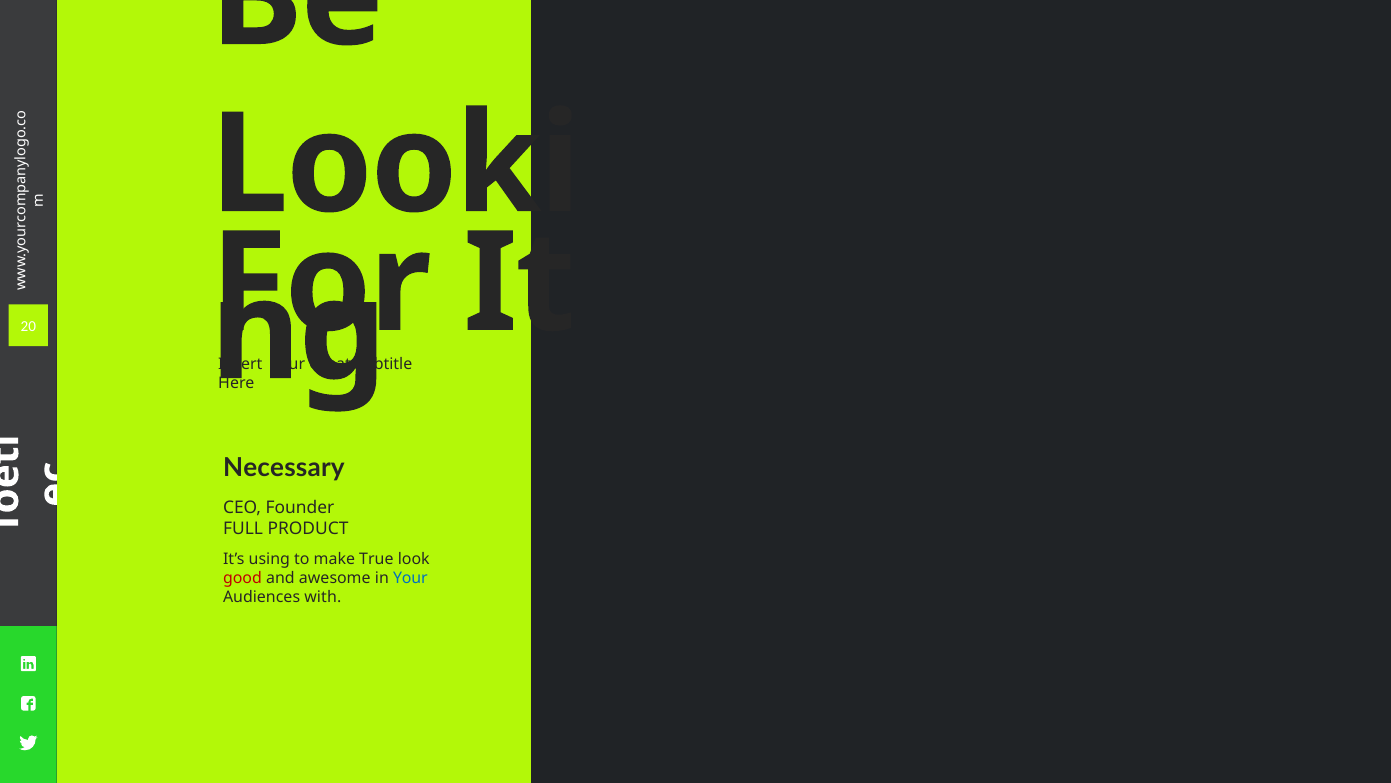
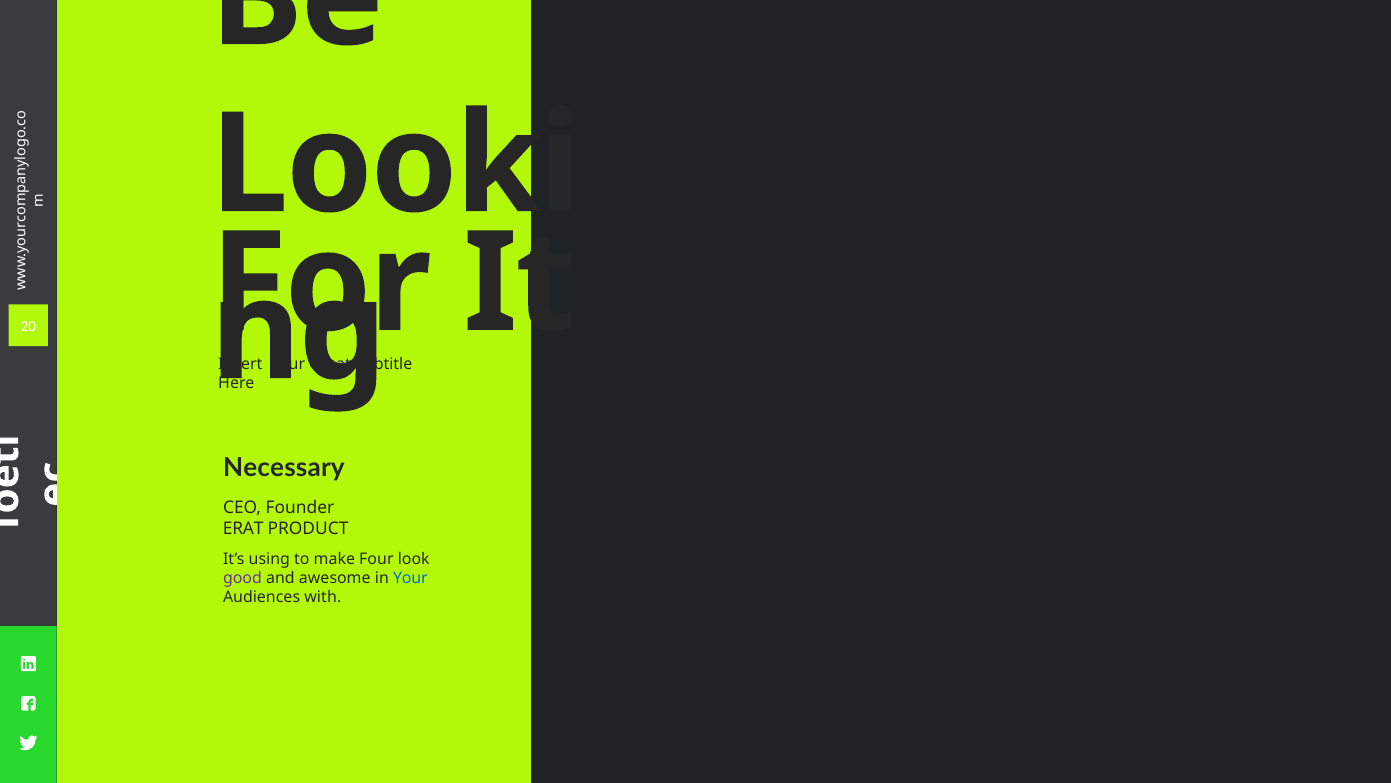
FULL: FULL -> ERAT
True: True -> Four
good colour: red -> purple
